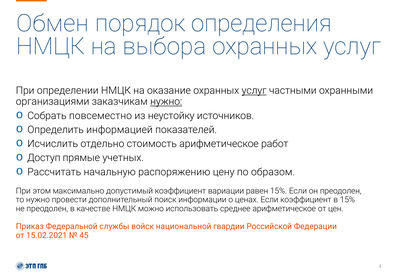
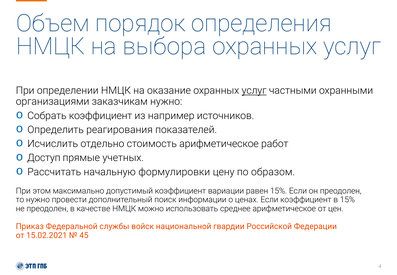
Обмен: Обмен -> Объем
нужно at (166, 102) underline: present -> none
Собрать повсеместно: повсеместно -> коэффициент
неустойку: неустойку -> например
информацией: информацией -> реагирования
распоряжению: распоряжению -> формулировки
